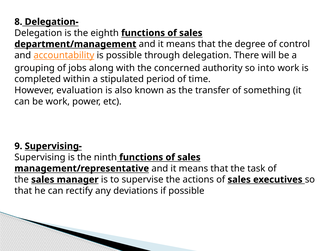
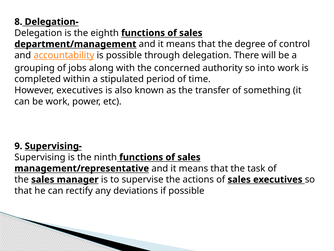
However evaluation: evaluation -> executives
